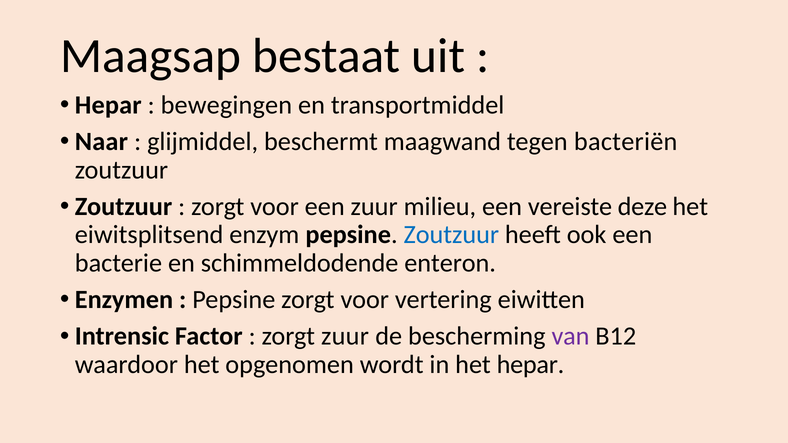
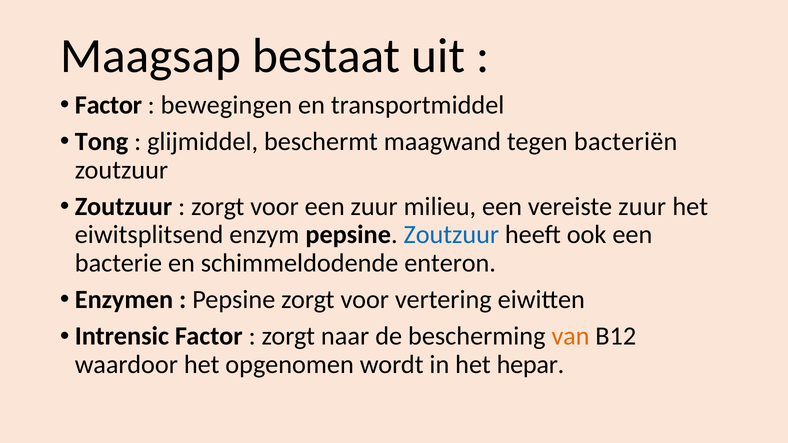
Hepar at (108, 105): Hepar -> Factor
Naar: Naar -> Tong
vereiste deze: deze -> zuur
zorgt zuur: zuur -> naar
van colour: purple -> orange
